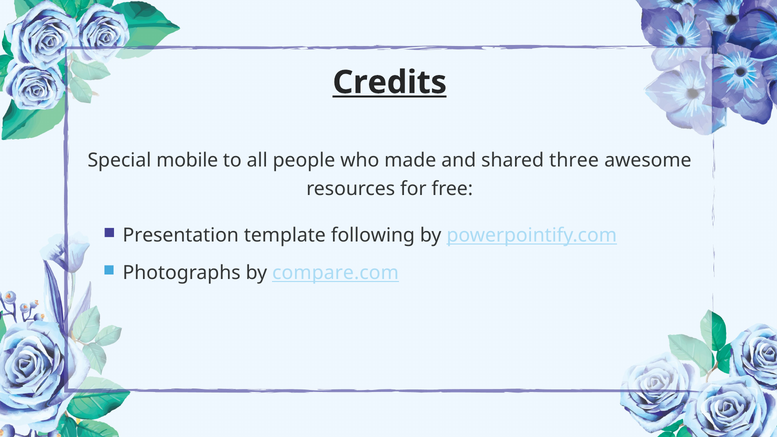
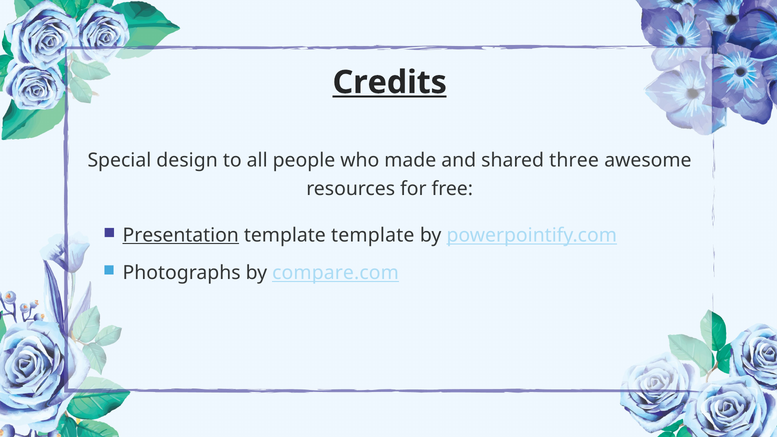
mobile: mobile -> design
Presentation underline: none -> present
template following: following -> template
